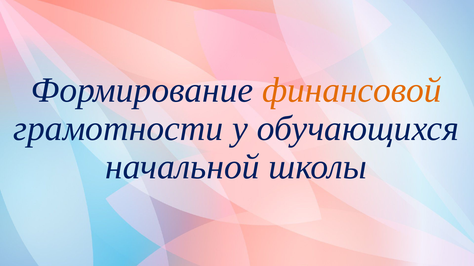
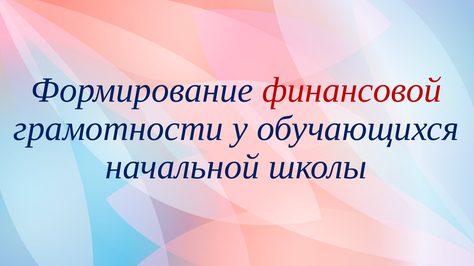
финансовой colour: orange -> red
